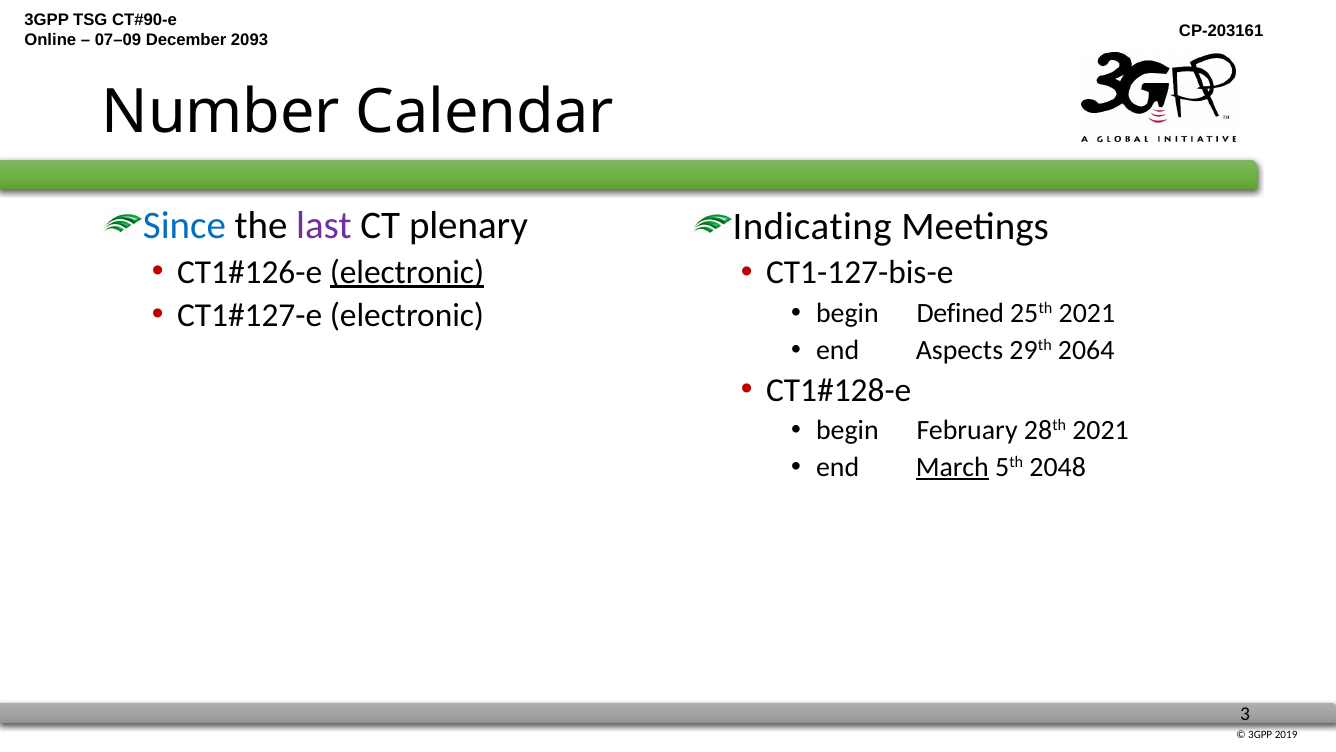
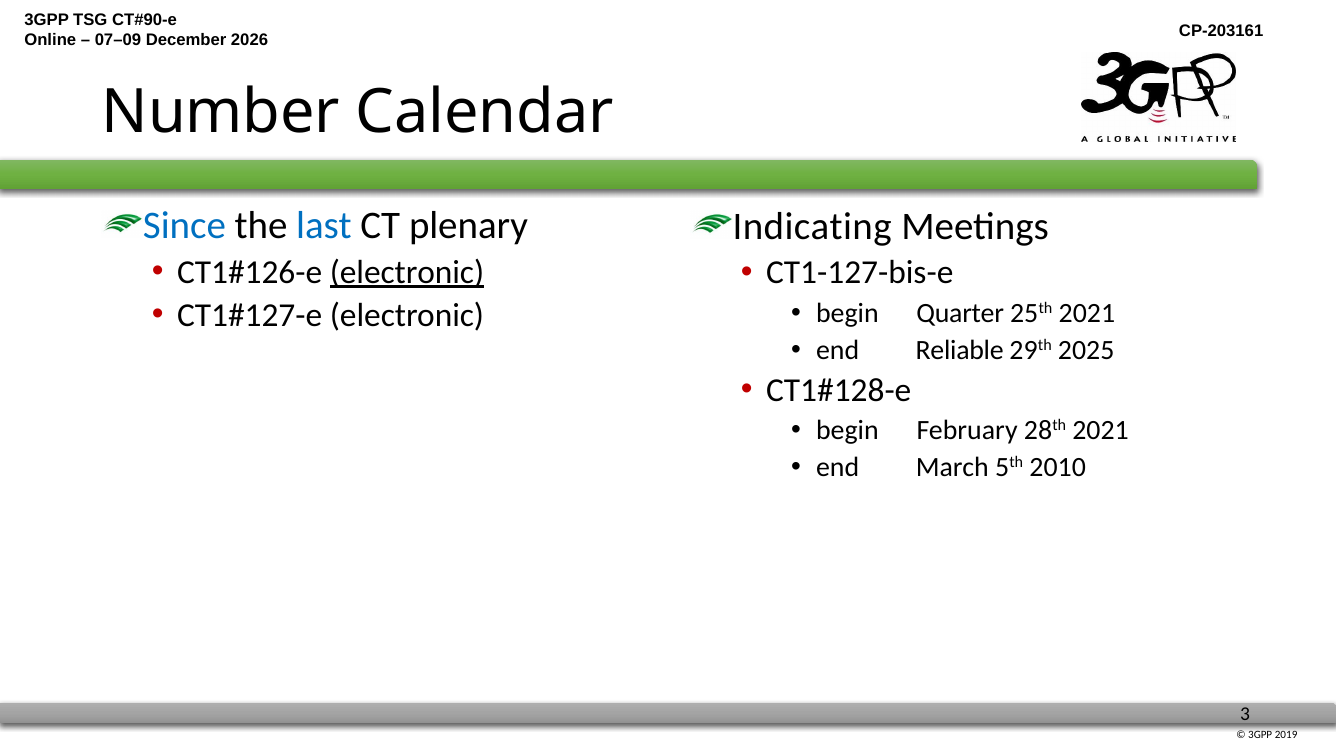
2093: 2093 -> 2026
last colour: purple -> blue
Defined: Defined -> Quarter
Aspects: Aspects -> Reliable
2064: 2064 -> 2025
March underline: present -> none
2048: 2048 -> 2010
